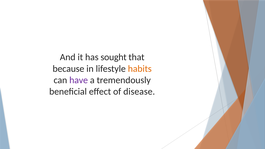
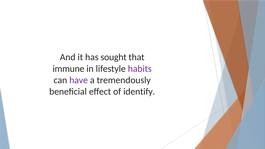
because: because -> immune
habits colour: orange -> purple
disease: disease -> identify
